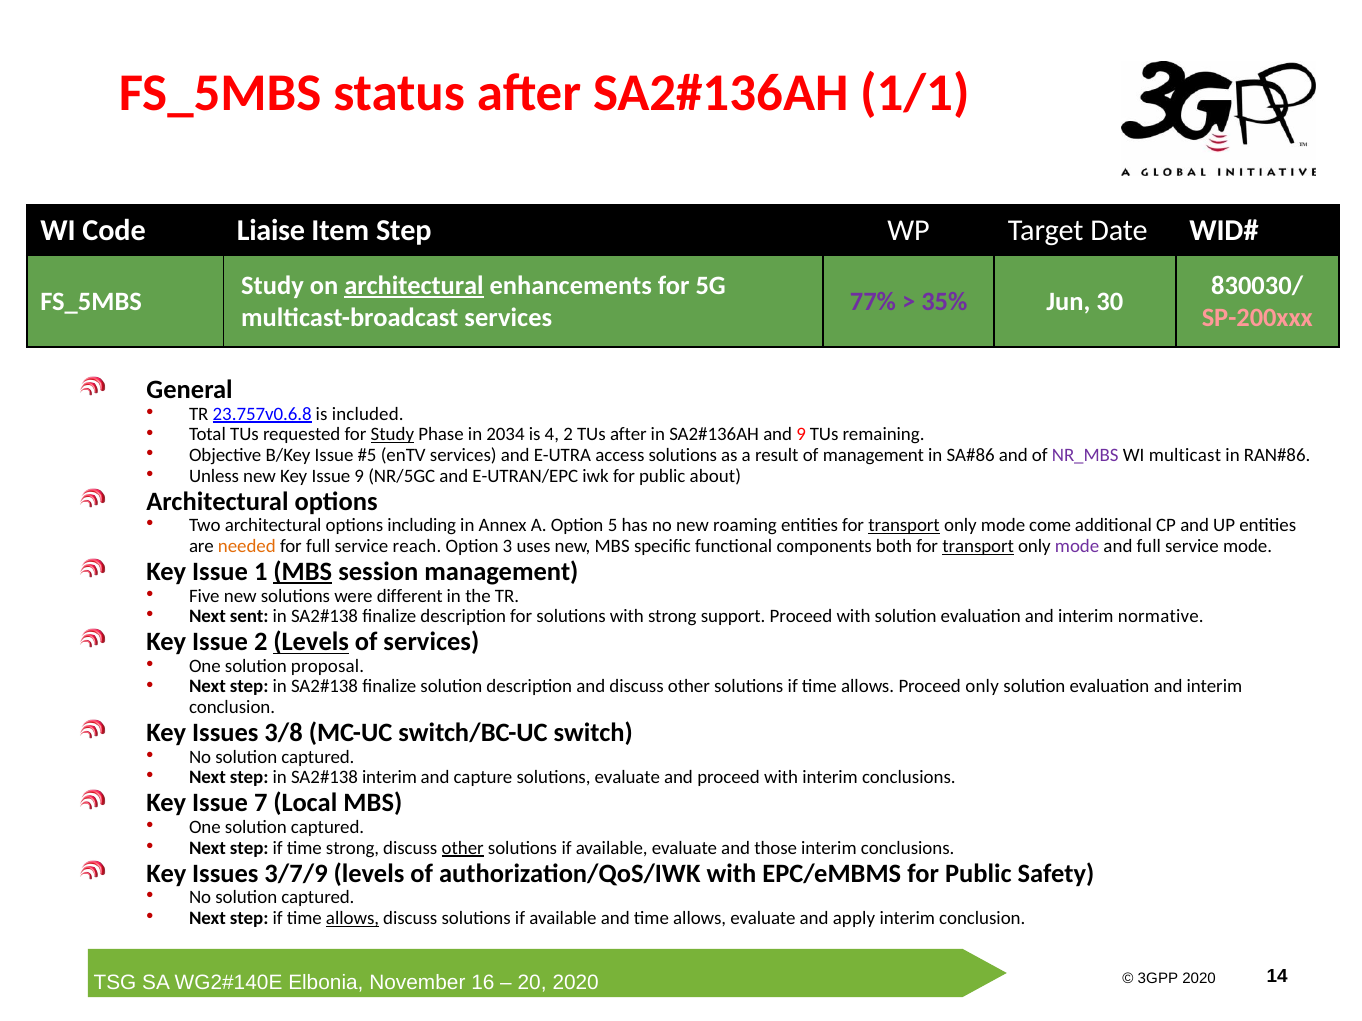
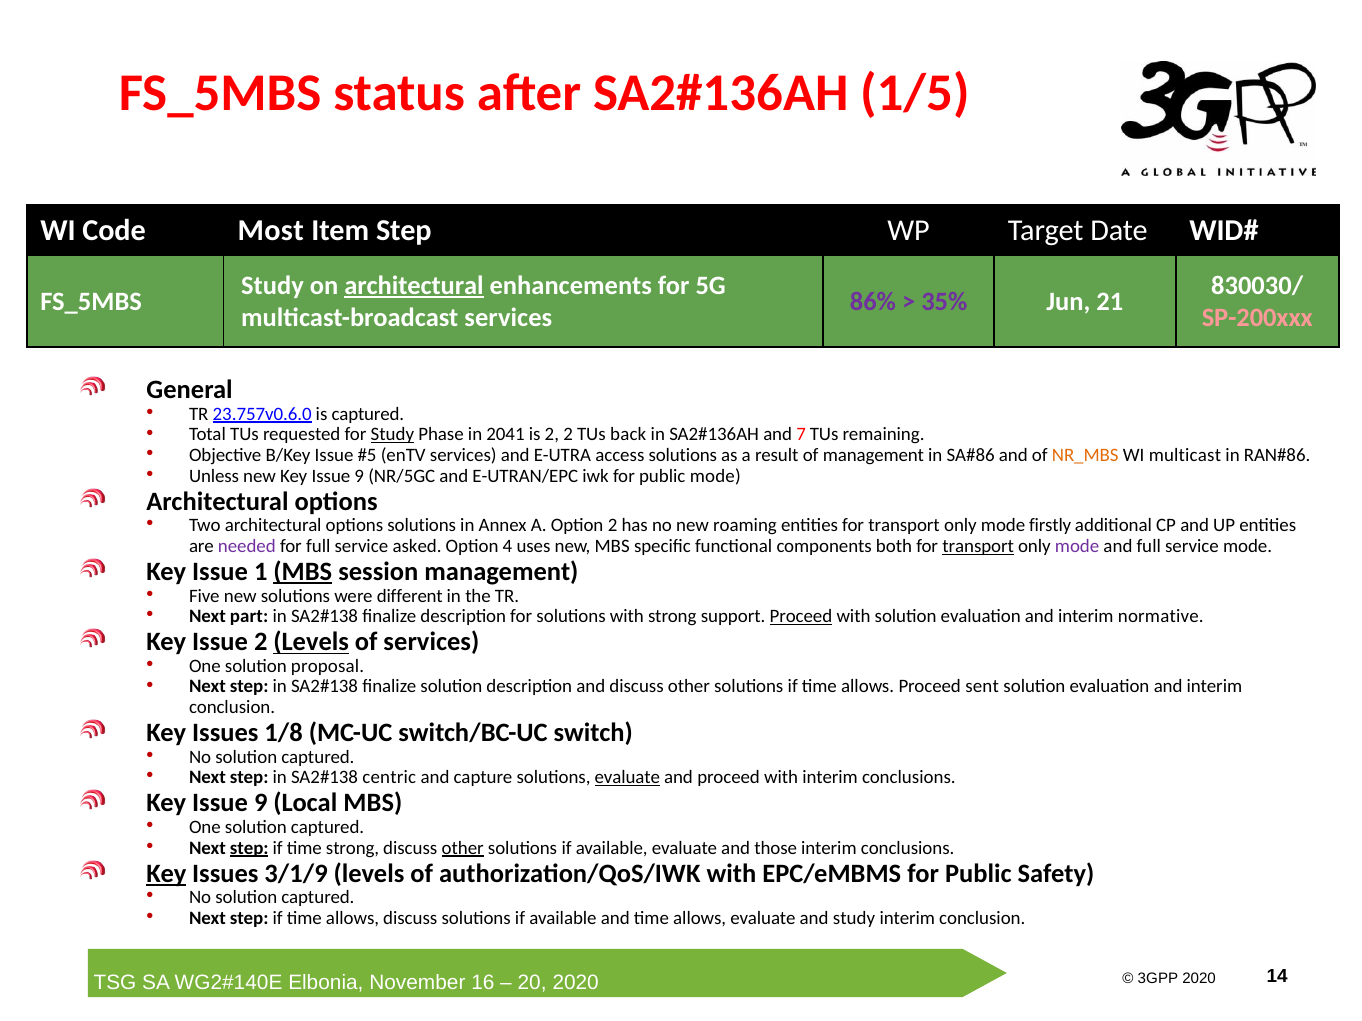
1/1: 1/1 -> 1/5
Liaise: Liaise -> Most
77%: 77% -> 86%
30: 30 -> 21
23.757v0.6.8: 23.757v0.6.8 -> 23.757v0.6.0
is included: included -> captured
2034: 2034 -> 2041
is 4: 4 -> 2
TUs after: after -> back
and 9: 9 -> 7
NR_MBS colour: purple -> orange
public about: about -> mode
options including: including -> solutions
Option 5: 5 -> 2
transport at (904, 526) underline: present -> none
come: come -> firstly
needed colour: orange -> purple
reach: reach -> asked
3: 3 -> 4
sent: sent -> part
Proceed at (801, 617) underline: none -> present
Proceed only: only -> sent
3/8: 3/8 -> 1/8
interim at (389, 778): interim -> centric
evaluate at (627, 778) underline: none -> present
7 at (261, 803): 7 -> 9
step at (249, 848) underline: none -> present
Key at (166, 874) underline: none -> present
3/7/9: 3/7/9 -> 3/1/9
allows at (353, 919) underline: present -> none
and apply: apply -> study
